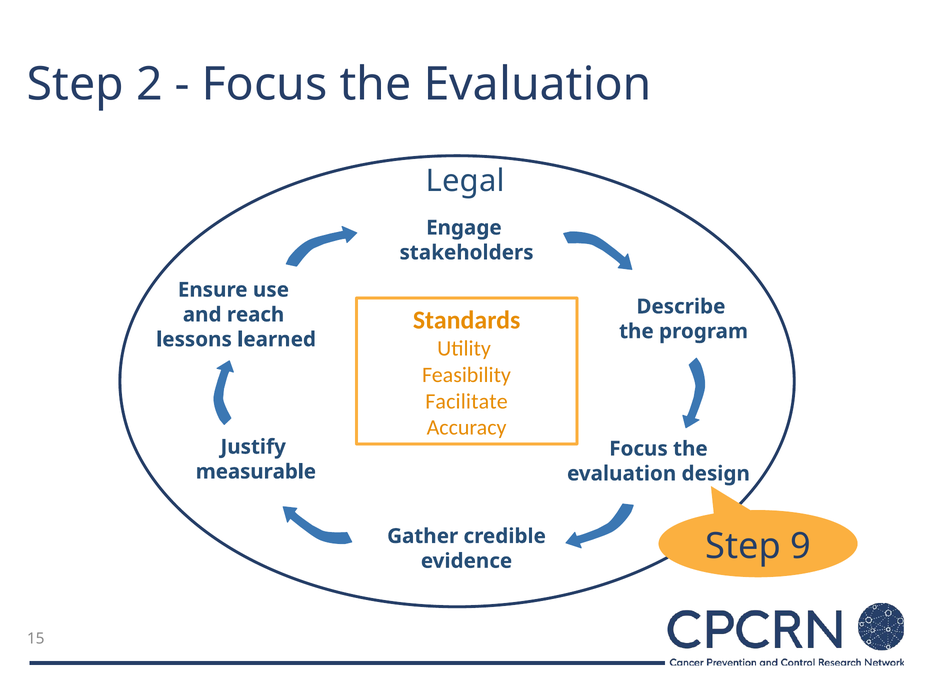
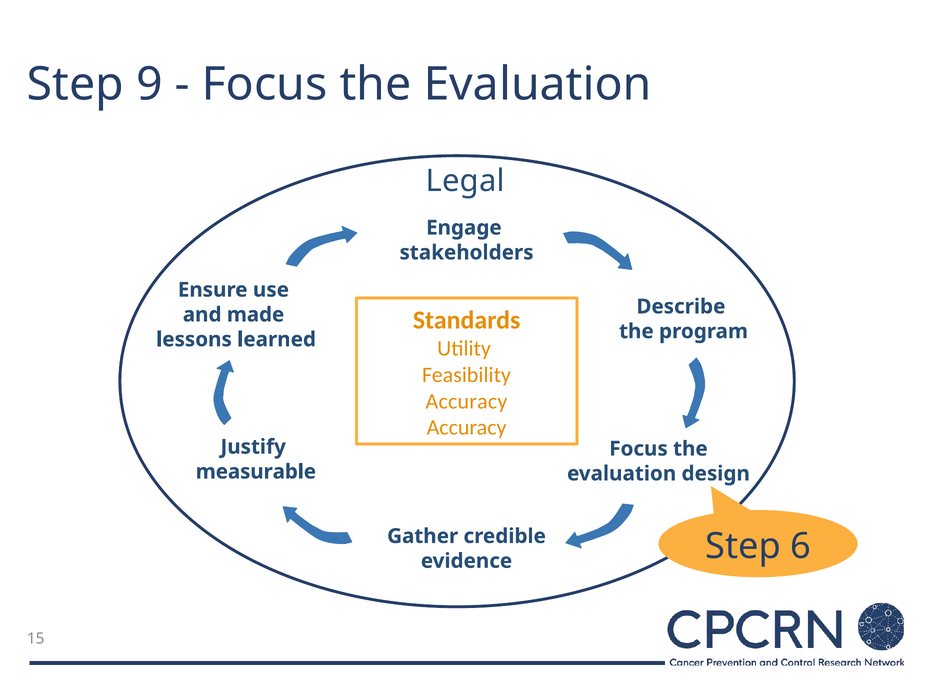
2: 2 -> 9
reach: reach -> made
Facilitate at (467, 401): Facilitate -> Accuracy
9: 9 -> 6
